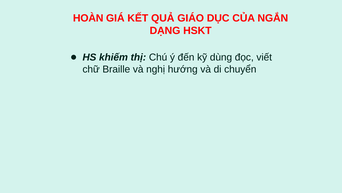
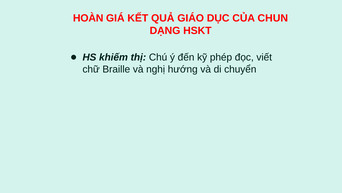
NGẮN: NGẮN -> CHUN
dùng: dùng -> phép
